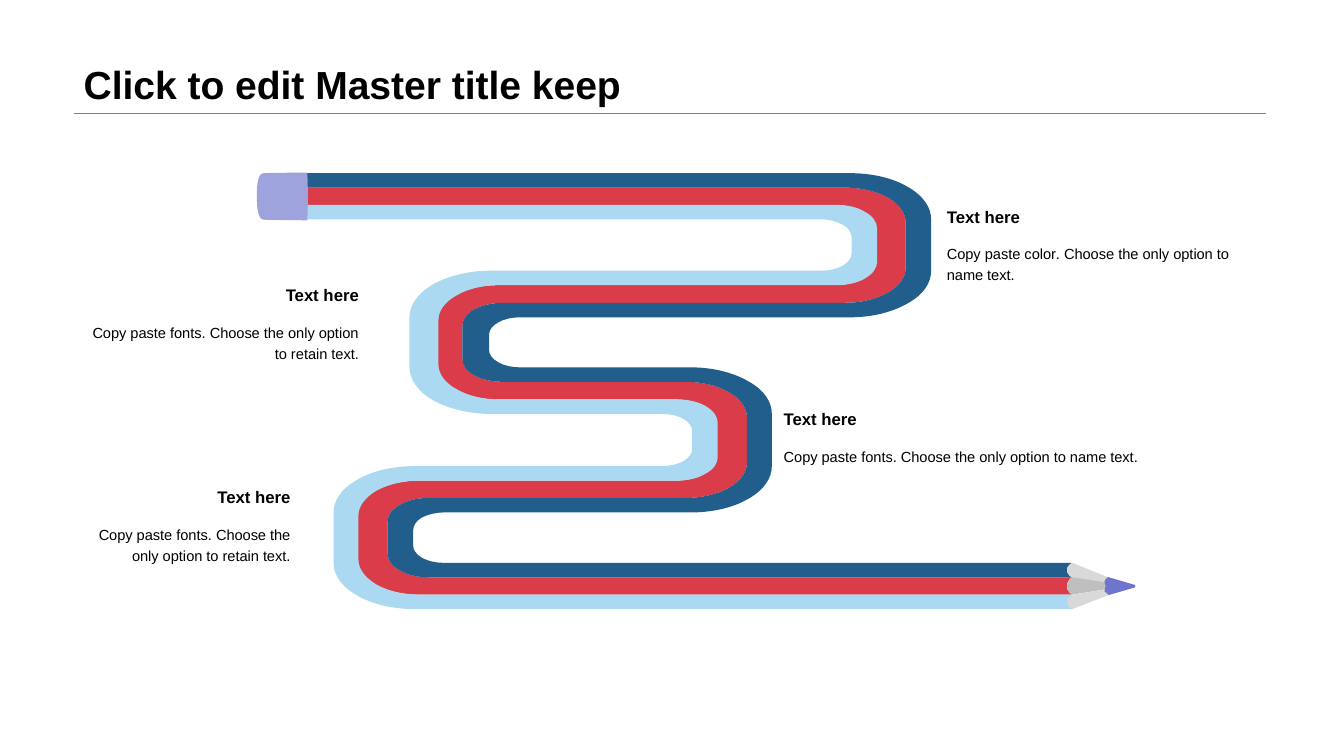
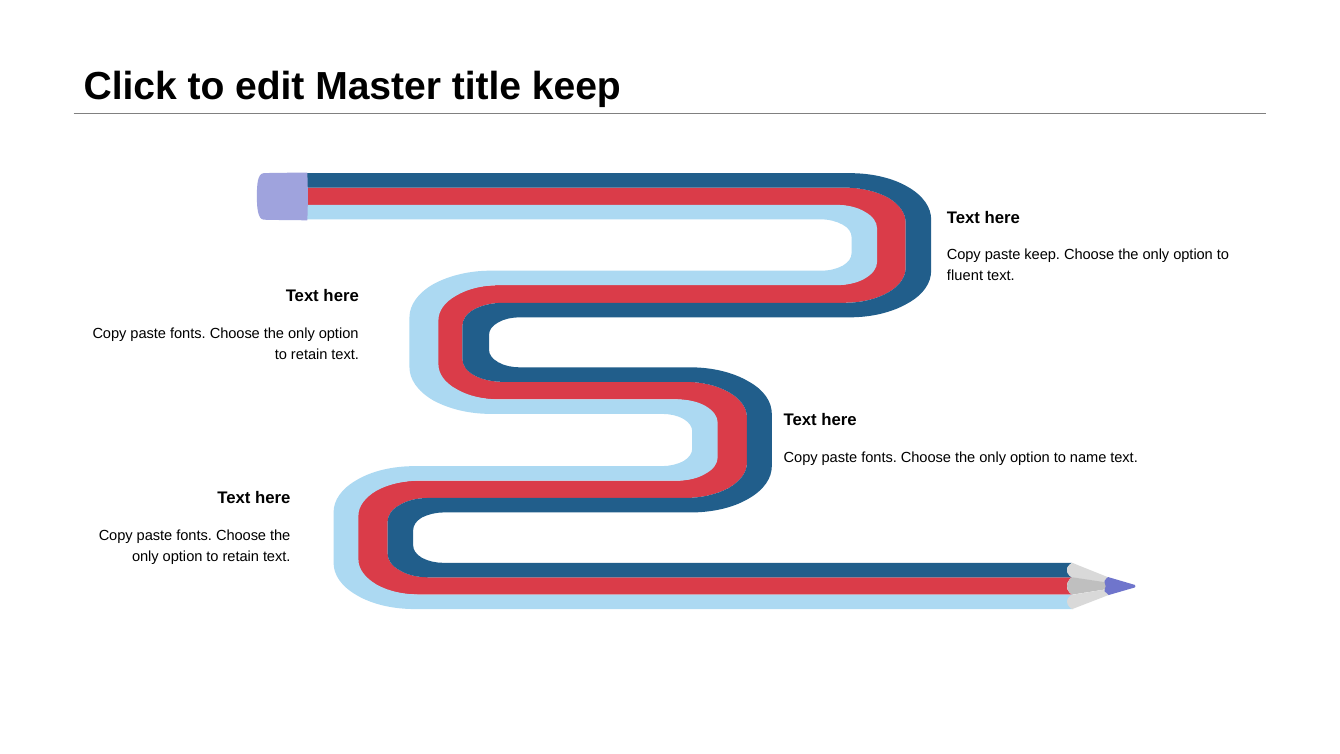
paste color: color -> keep
name at (965, 275): name -> fluent
